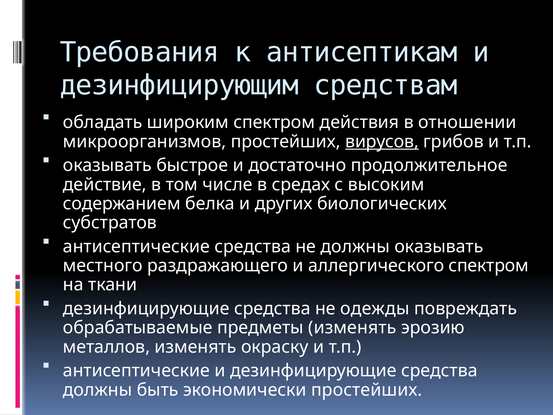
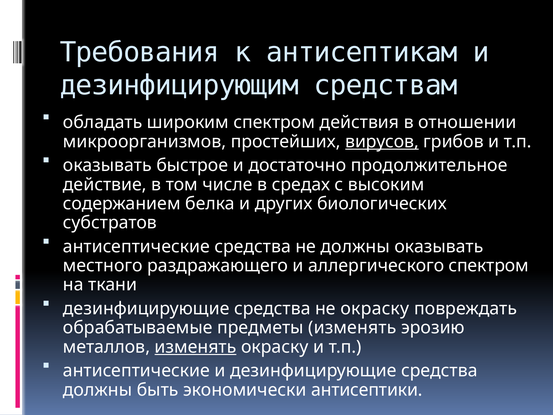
не одежды: одежды -> окраску
изменять at (196, 347) underline: none -> present
экономически простейших: простейших -> антисептики
